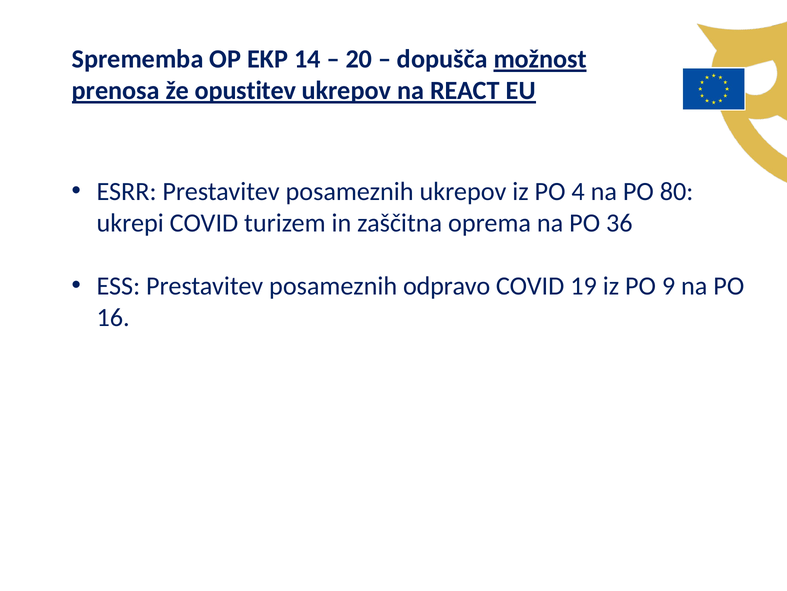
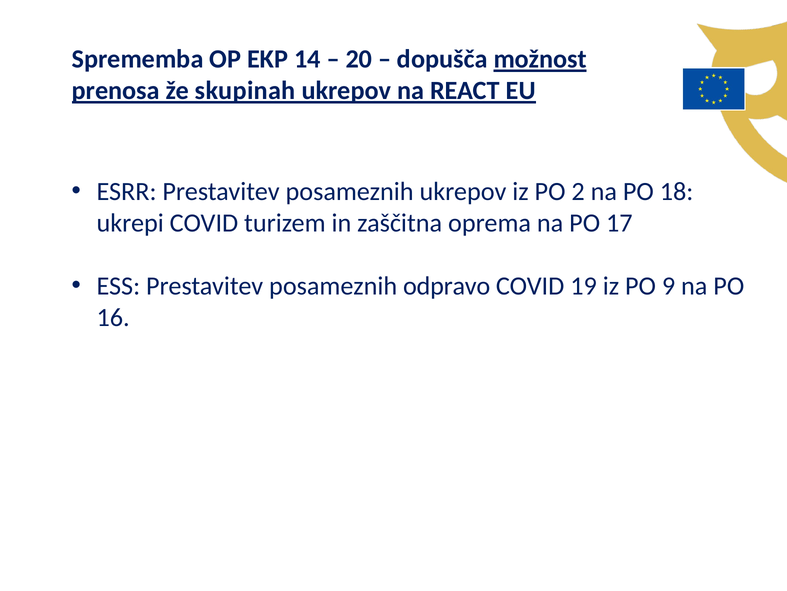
opustitev: opustitev -> skupinah
4: 4 -> 2
80: 80 -> 18
36: 36 -> 17
